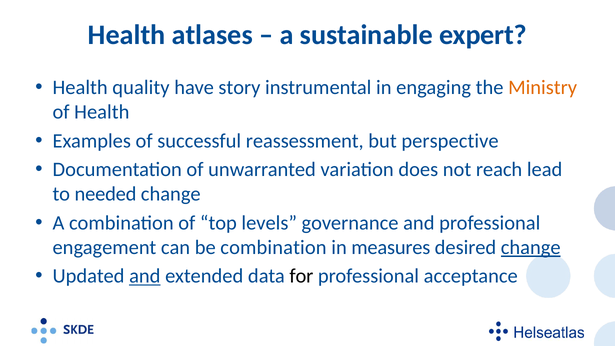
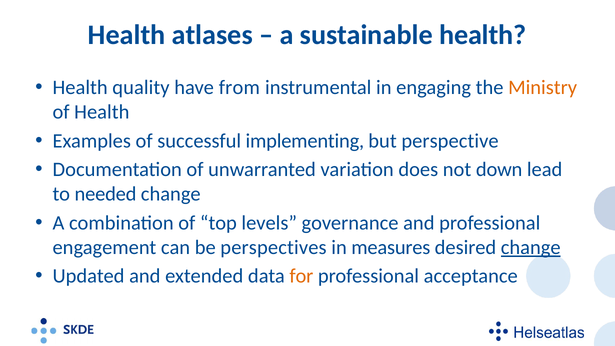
sustainable expert: expert -> health
story: story -> from
reassessment: reassessment -> implementing
reach: reach -> down
be combination: combination -> perspectives
and at (145, 276) underline: present -> none
for colour: black -> orange
